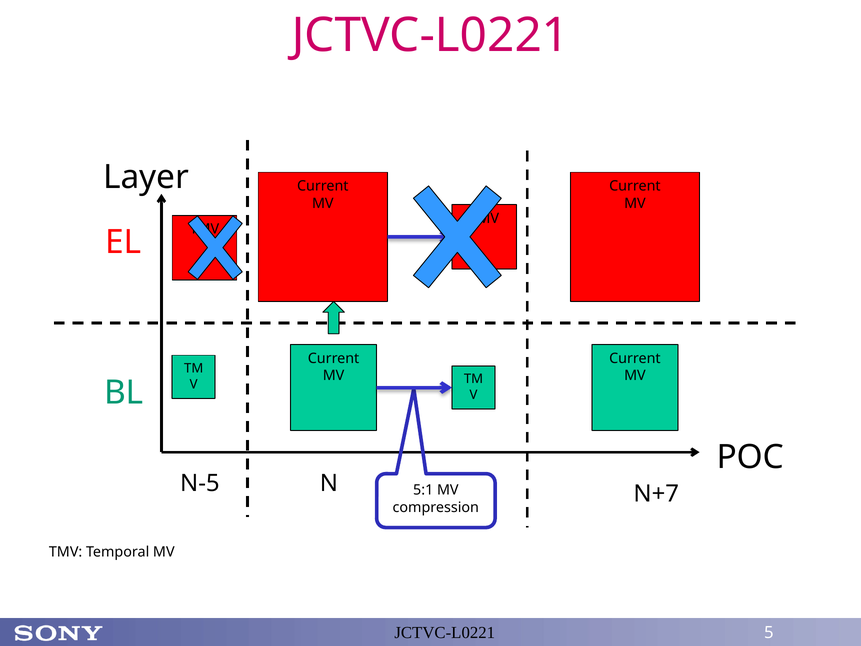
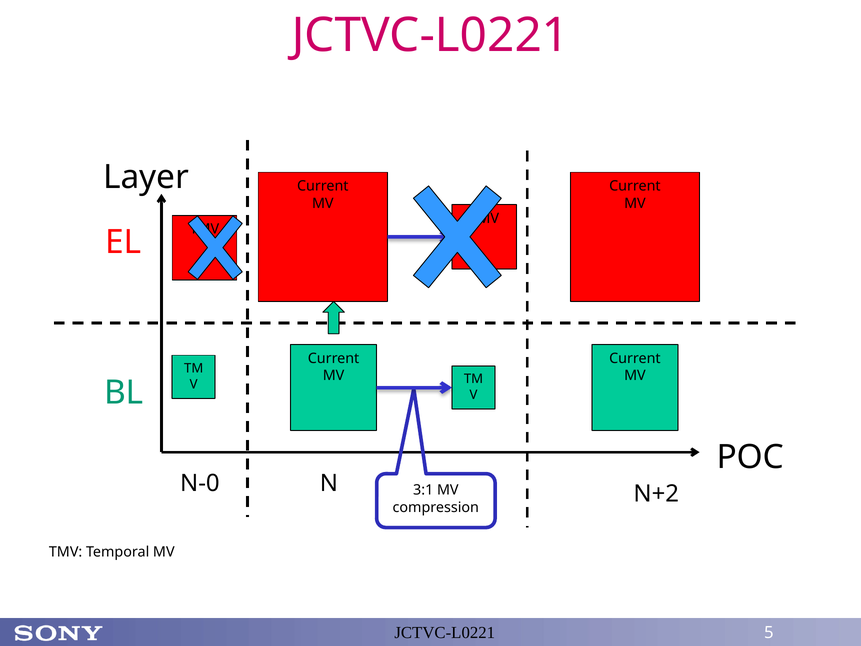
N-5: N-5 -> N-0
N+7: N+7 -> N+2
5:1: 5:1 -> 3:1
